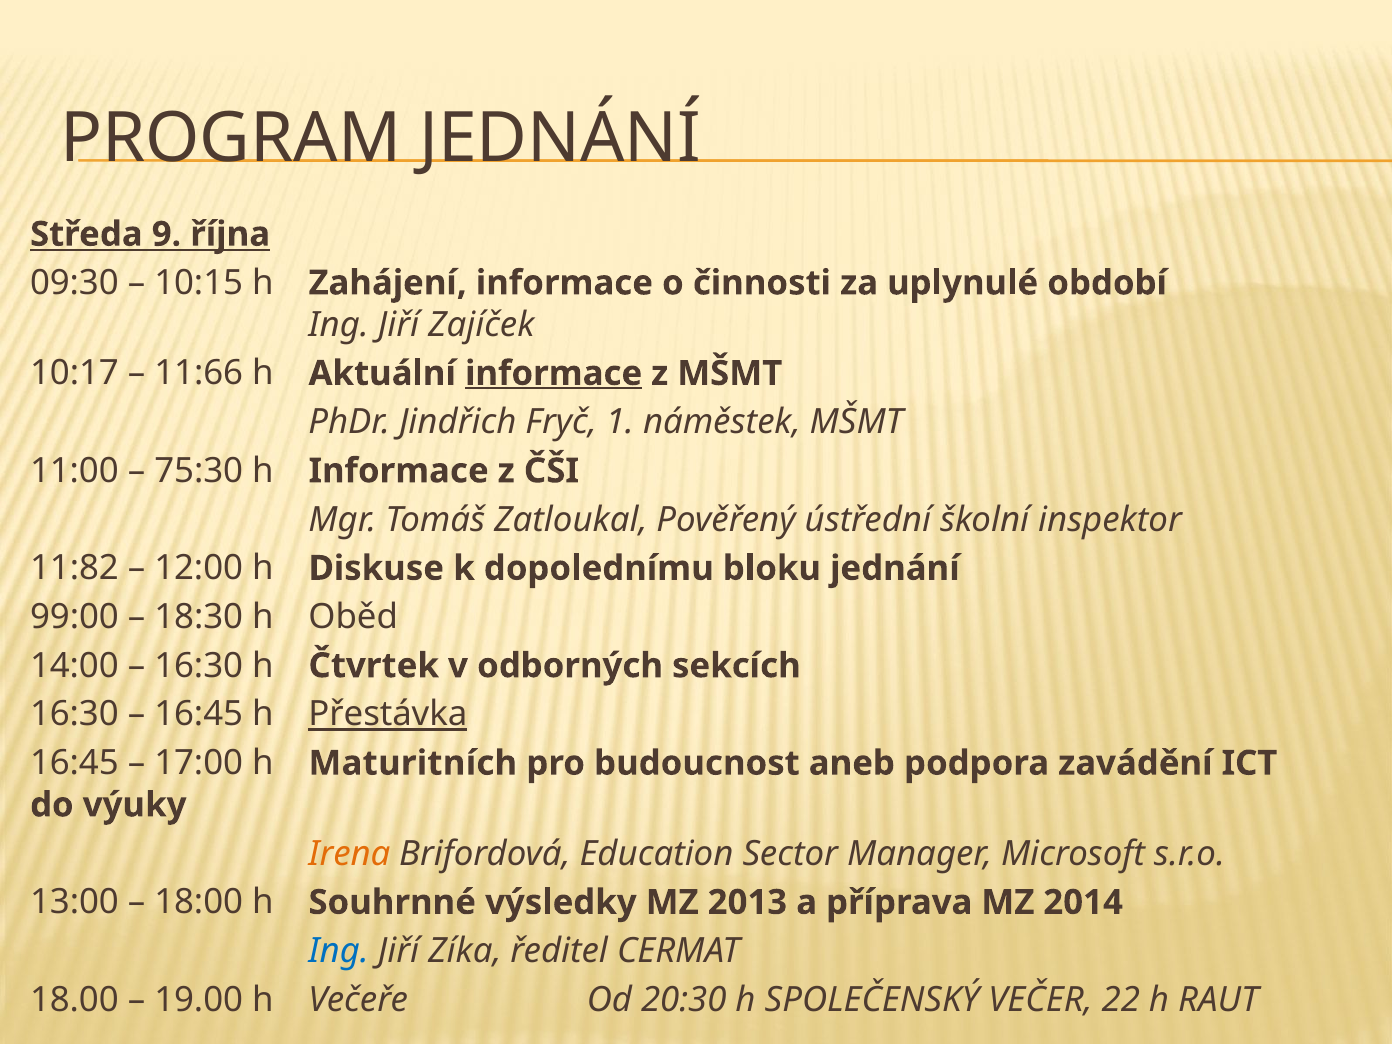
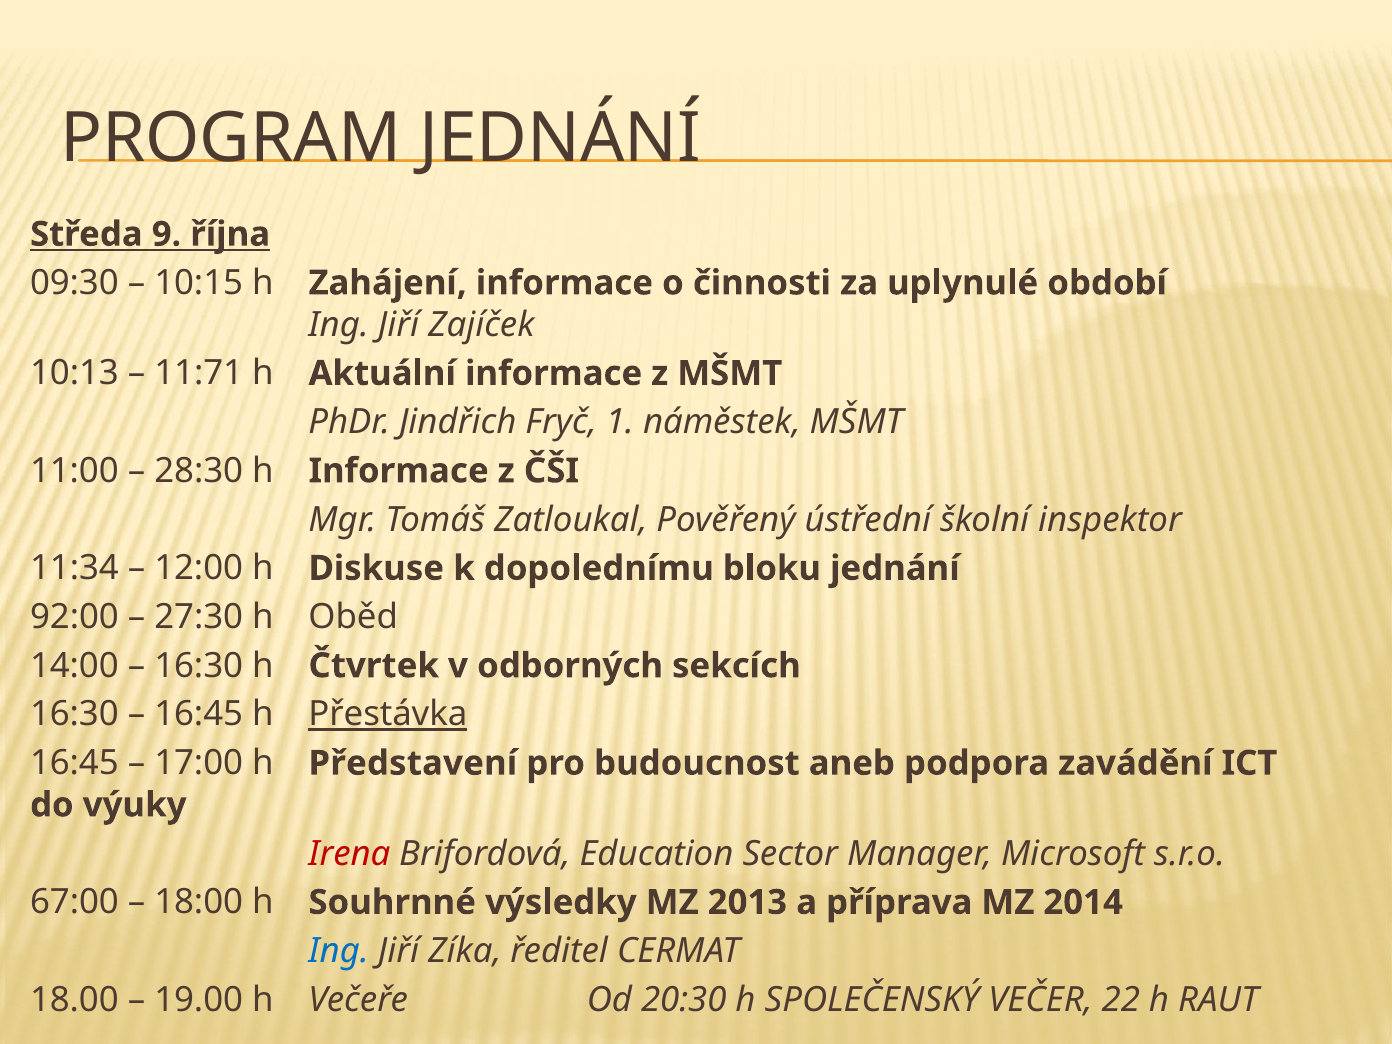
10:17: 10:17 -> 10:13
11:66: 11:66 -> 11:71
informace at (554, 373) underline: present -> none
75:30: 75:30 -> 28:30
11:82: 11:82 -> 11:34
99:00: 99:00 -> 92:00
18:30: 18:30 -> 27:30
Maturitních: Maturitních -> Představení
Irena colour: orange -> red
13:00: 13:00 -> 67:00
